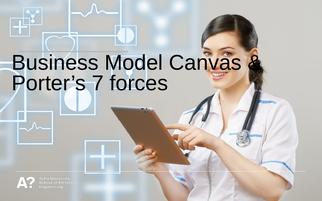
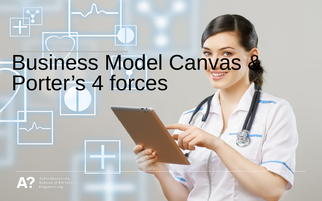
7: 7 -> 4
